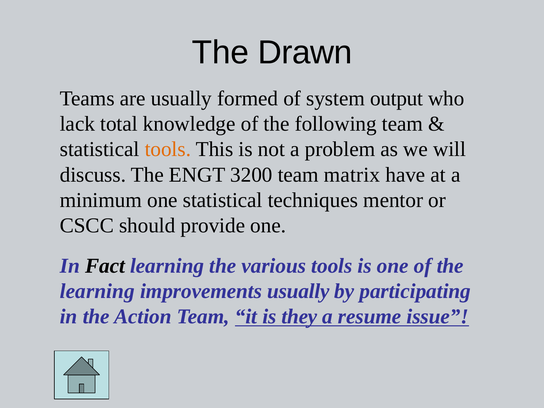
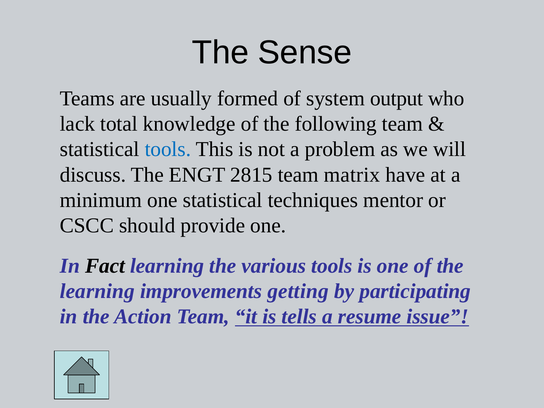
Drawn: Drawn -> Sense
tools at (168, 149) colour: orange -> blue
3200: 3200 -> 2815
improvements usually: usually -> getting
they: they -> tells
